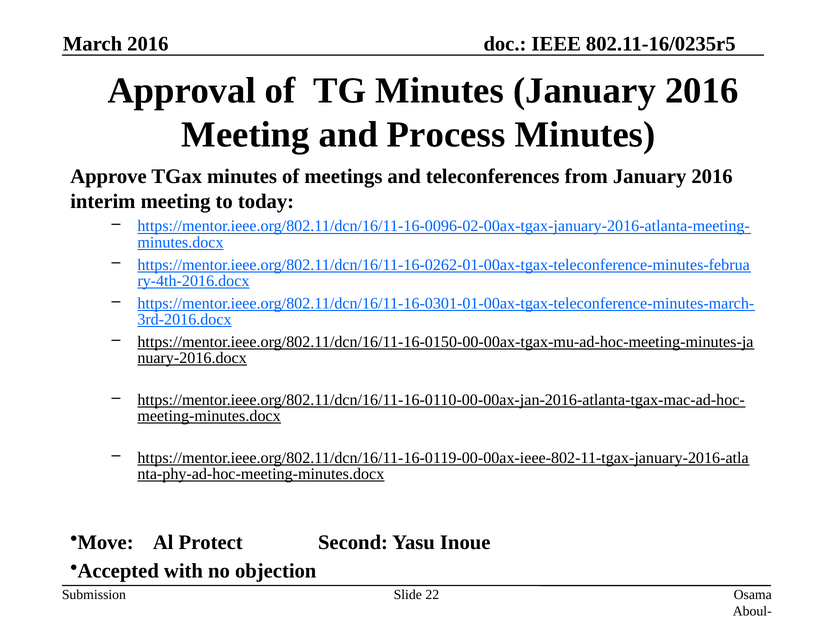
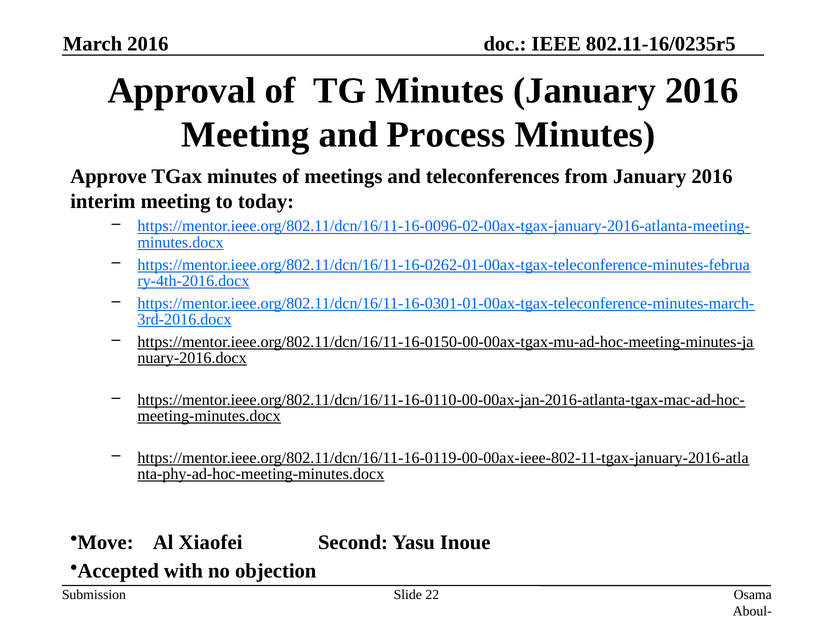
Protect: Protect -> Xiaofei
